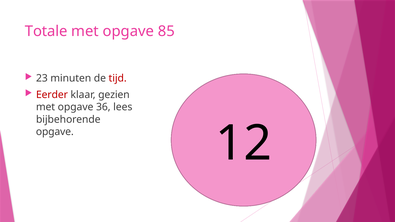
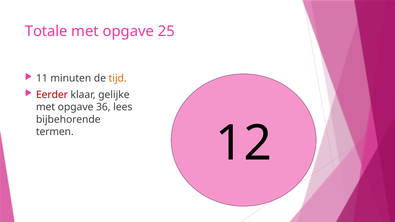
85: 85 -> 25
23 at (42, 78): 23 -> 11
tijd colour: red -> orange
gezien: gezien -> gelijke
opgave at (55, 132): opgave -> termen
